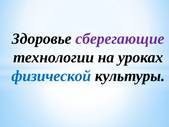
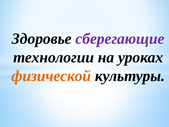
физической colour: blue -> orange
